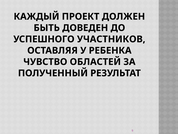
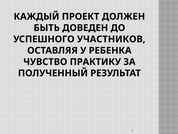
ОБЛАСТЕЙ: ОБЛАСТЕЙ -> ПРАКТИКУ
